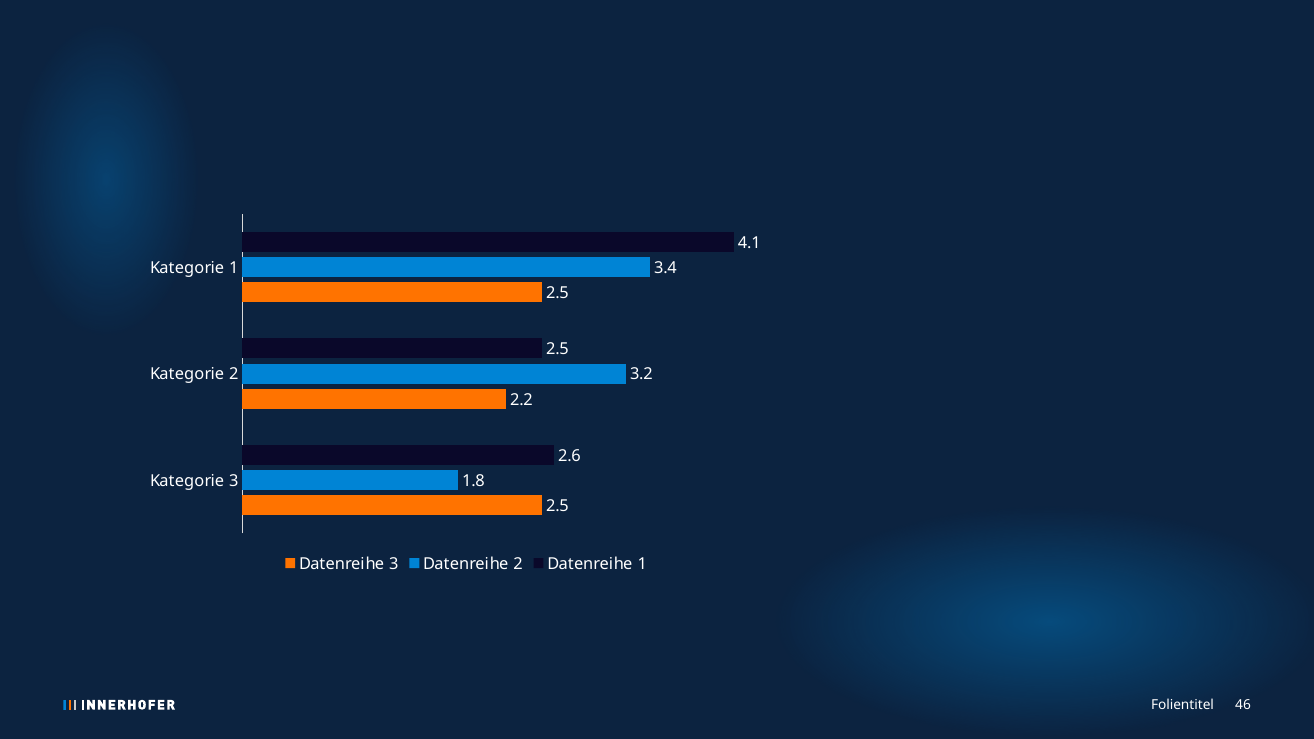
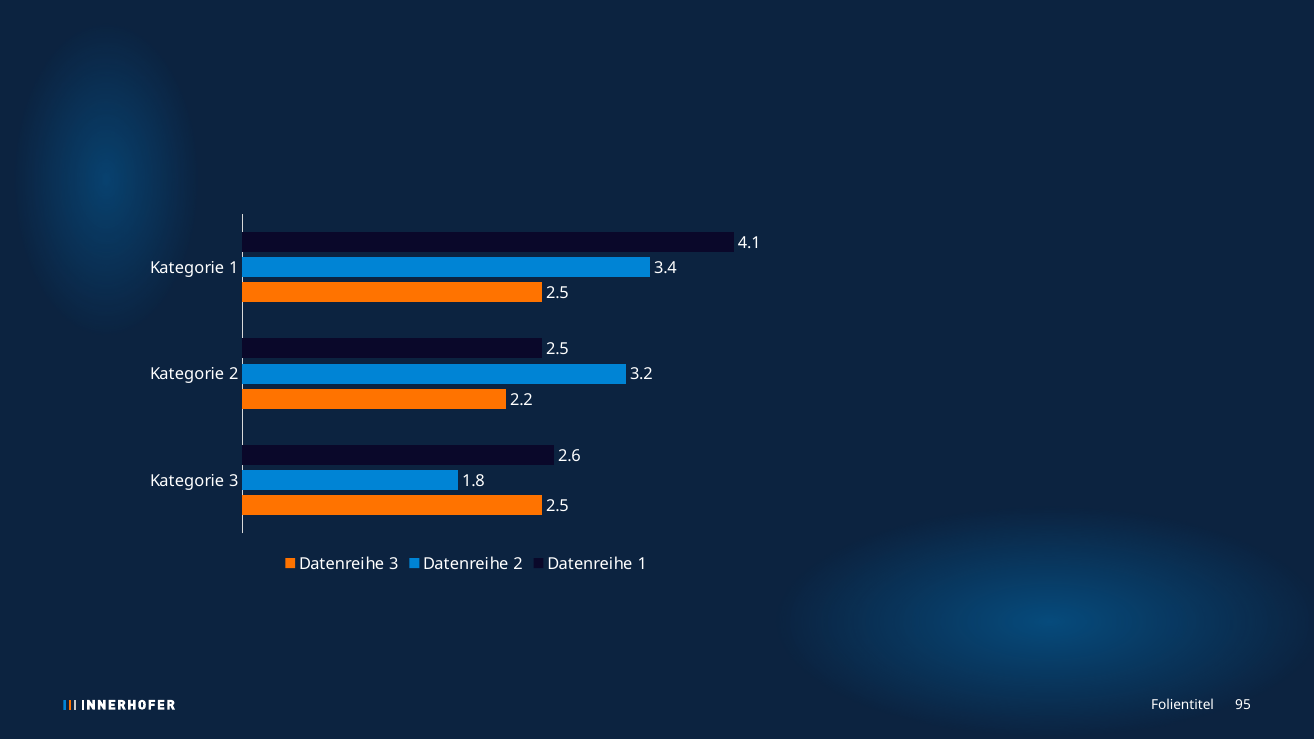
46: 46 -> 95
